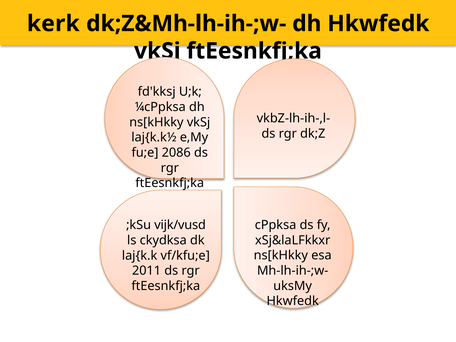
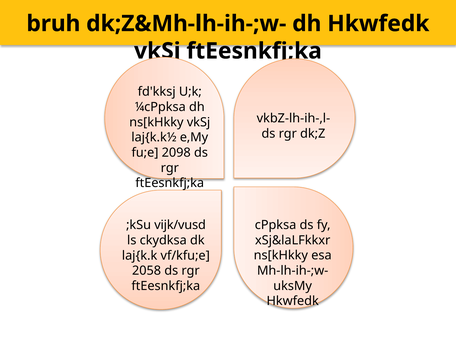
kerk: kerk -> bruh
2086: 2086 -> 2098
2011: 2011 -> 2058
